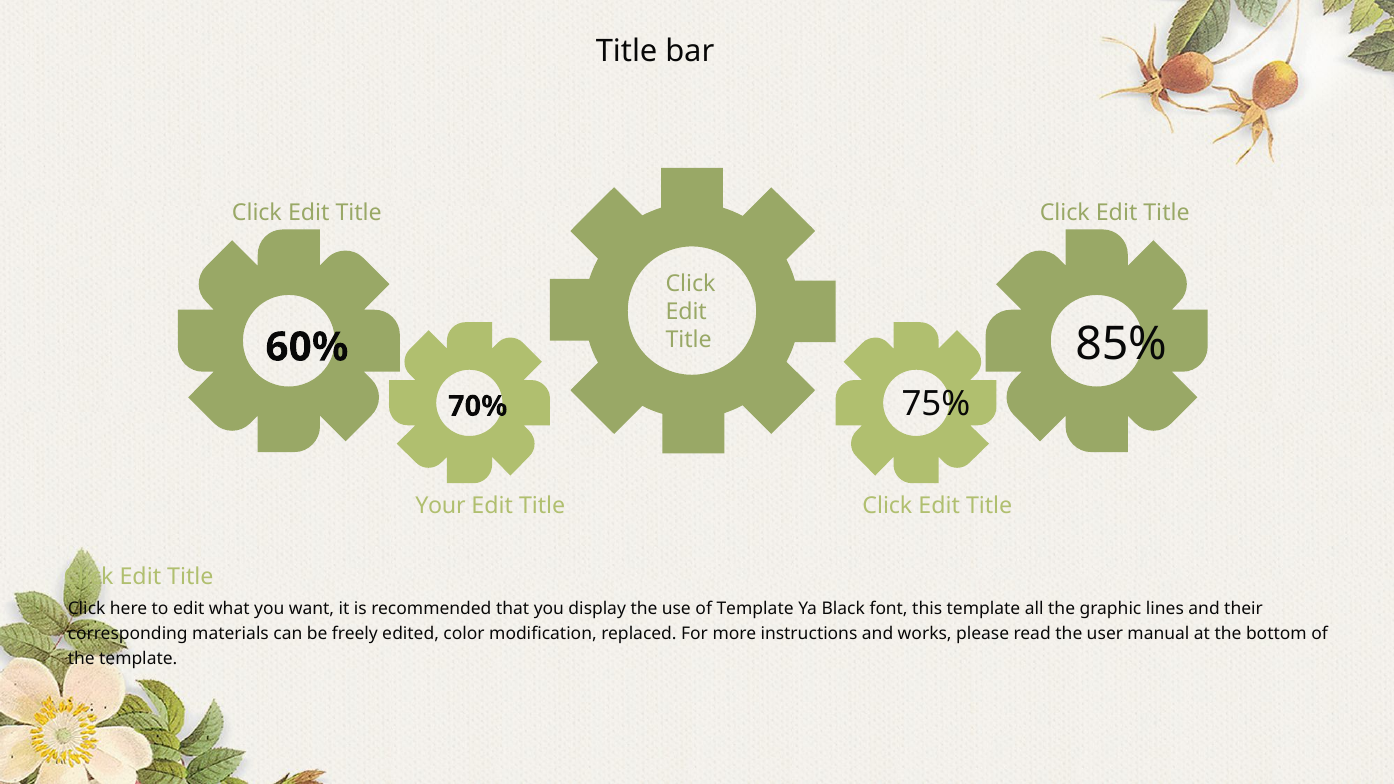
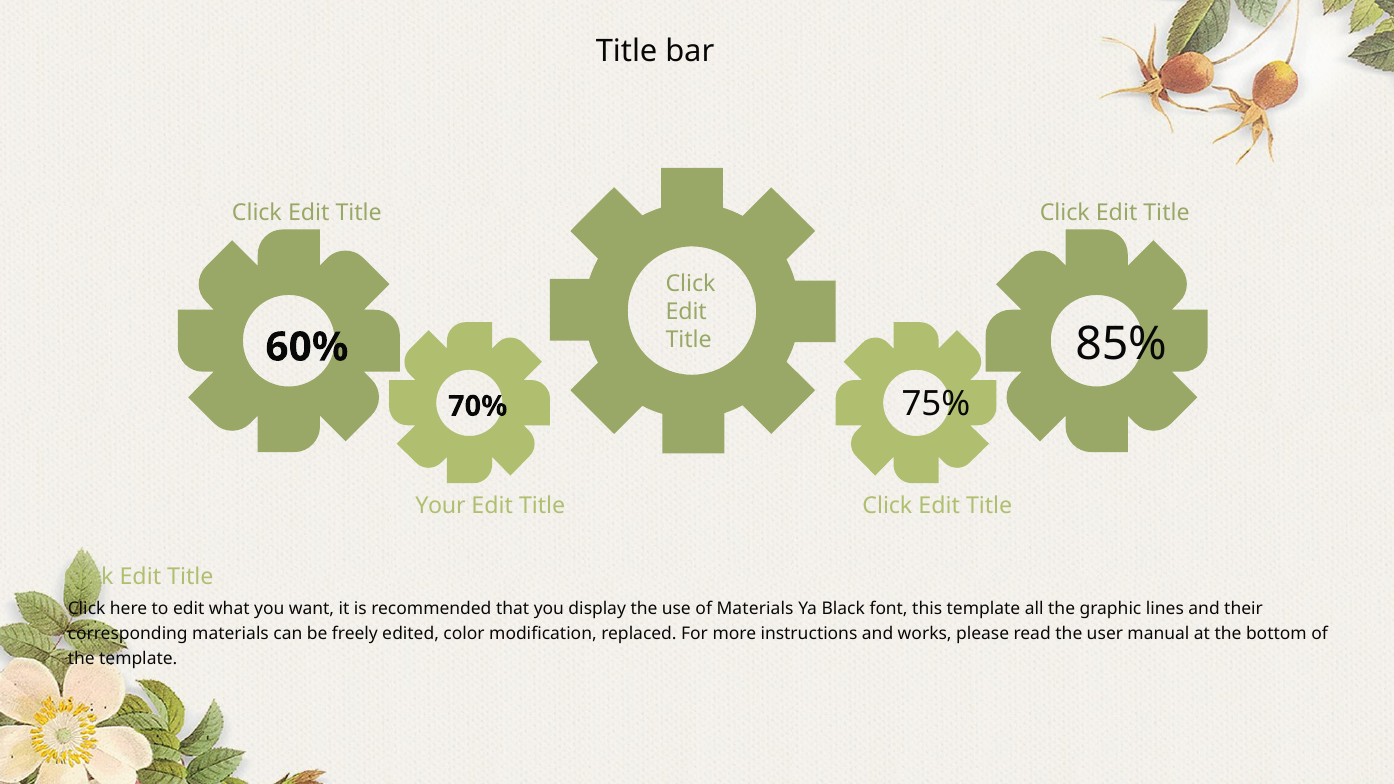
of Template: Template -> Materials
